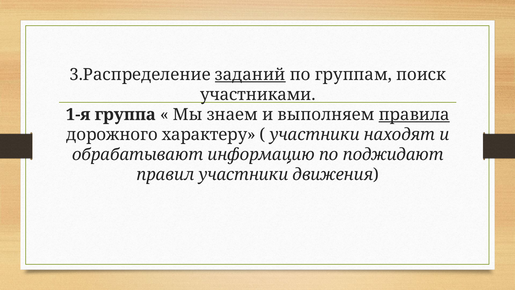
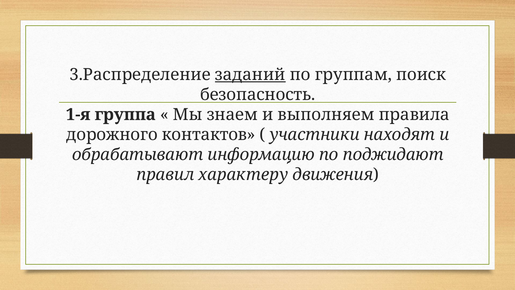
участниками: участниками -> безопасность
правила underline: present -> none
характеру: характеру -> контактов
правил участники: участники -> характеру
